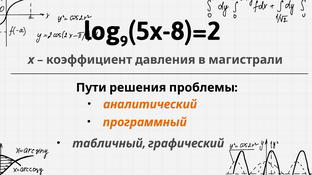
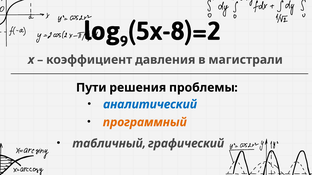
аналитический colour: orange -> blue
